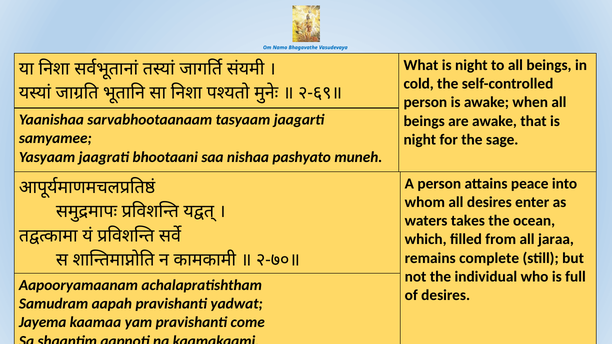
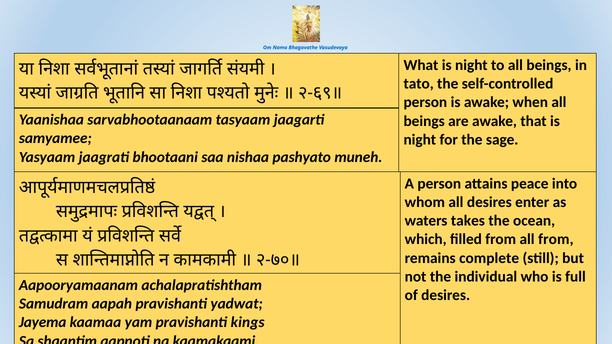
cold: cold -> tato
all jaraa: jaraa -> from
come: come -> kings
